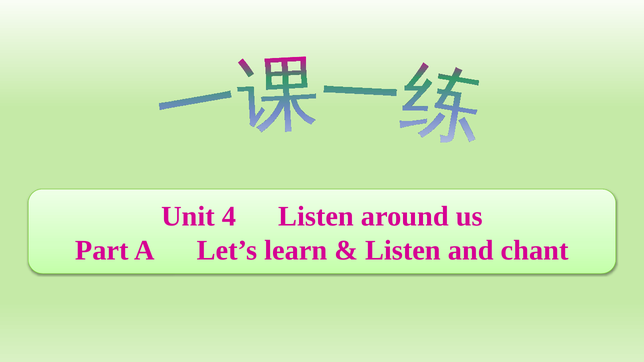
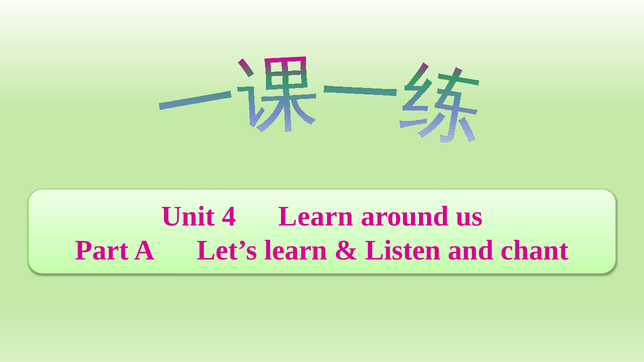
4 Listen: Listen -> Learn
